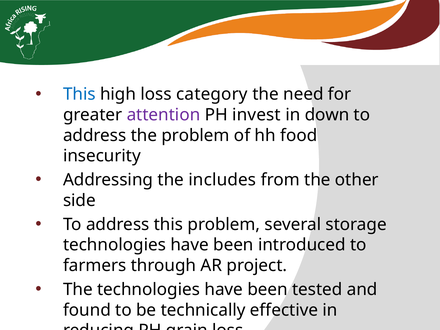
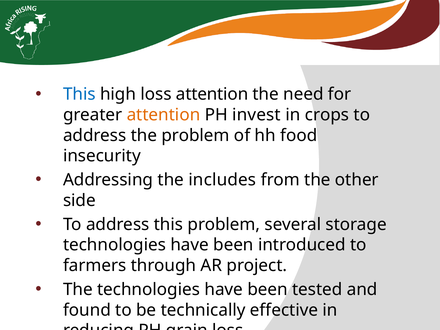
loss category: category -> attention
attention at (163, 115) colour: purple -> orange
down: down -> crops
